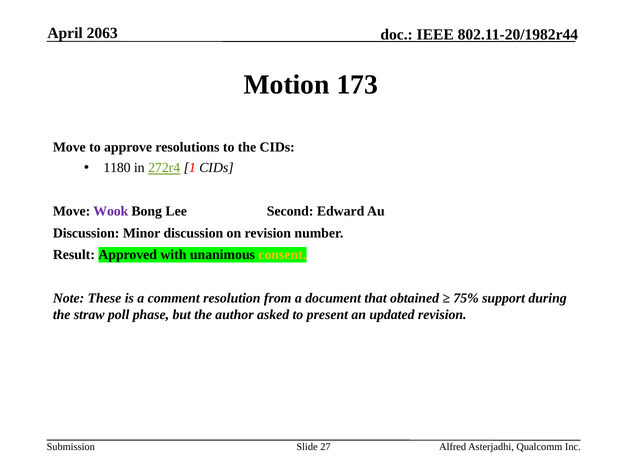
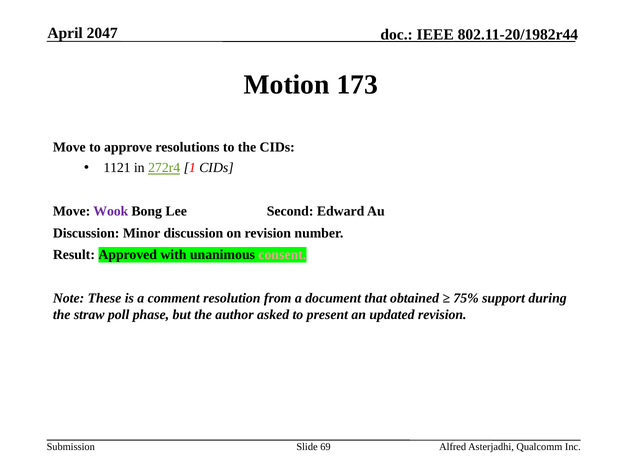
2063: 2063 -> 2047
1180: 1180 -> 1121
consent colour: yellow -> pink
27: 27 -> 69
